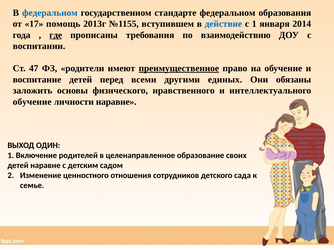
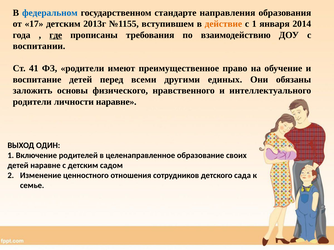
стандарте федеральном: федеральном -> направления
17 помощь: помощь -> детским
действие colour: blue -> orange
47: 47 -> 41
преимущественное underline: present -> none
обучение at (32, 102): обучение -> родители
